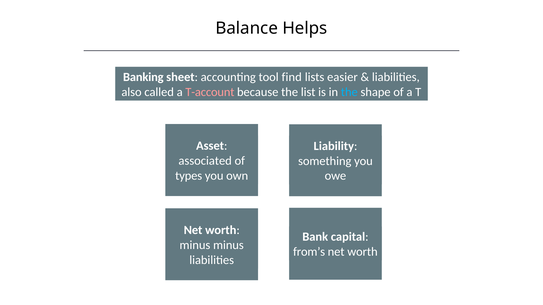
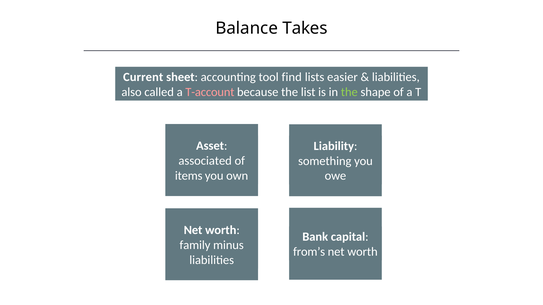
Helps: Helps -> Takes
Banking: Banking -> Current
the at (349, 92) colour: light blue -> light green
types: types -> items
minus at (195, 245): minus -> family
